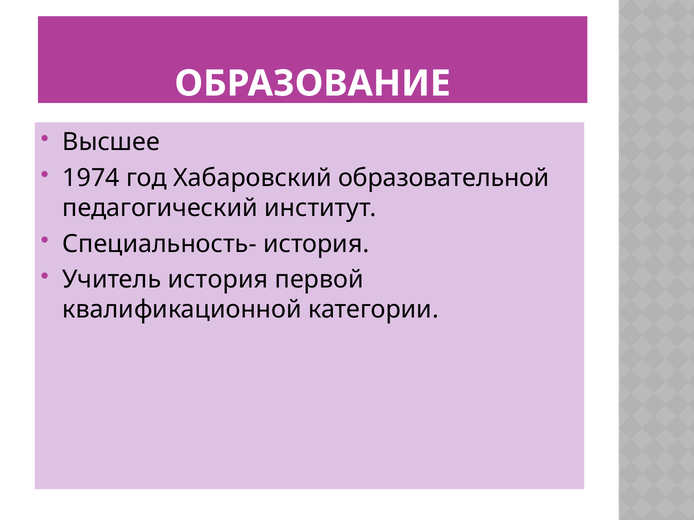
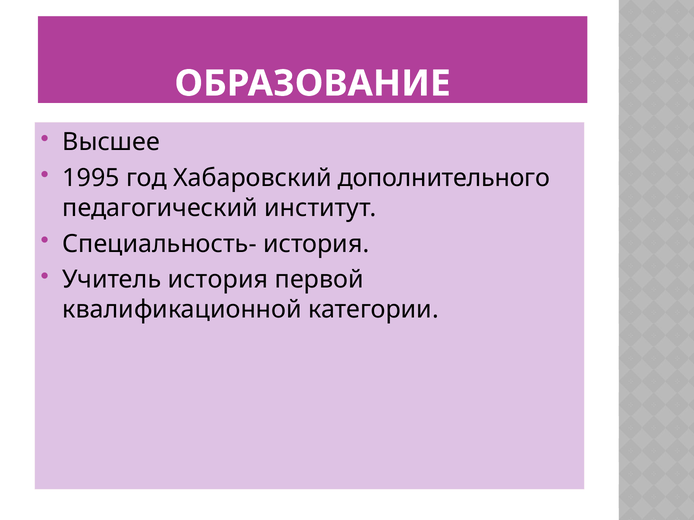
1974: 1974 -> 1995
образовательной: образовательной -> дополнительного
